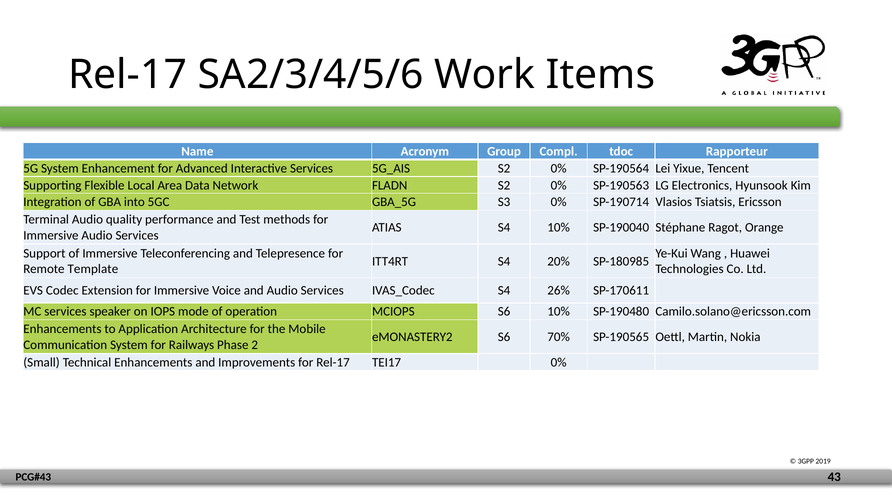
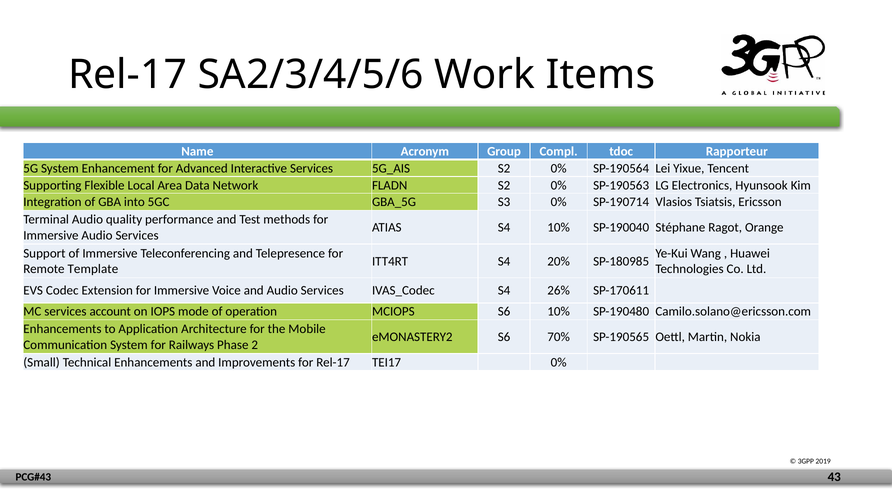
speaker: speaker -> account
